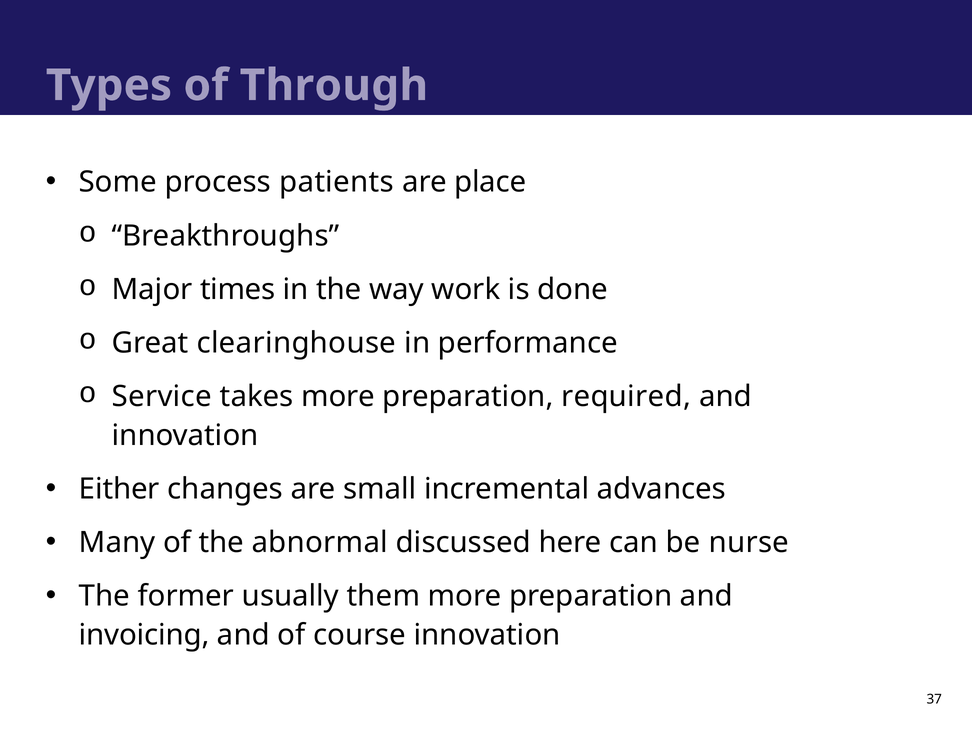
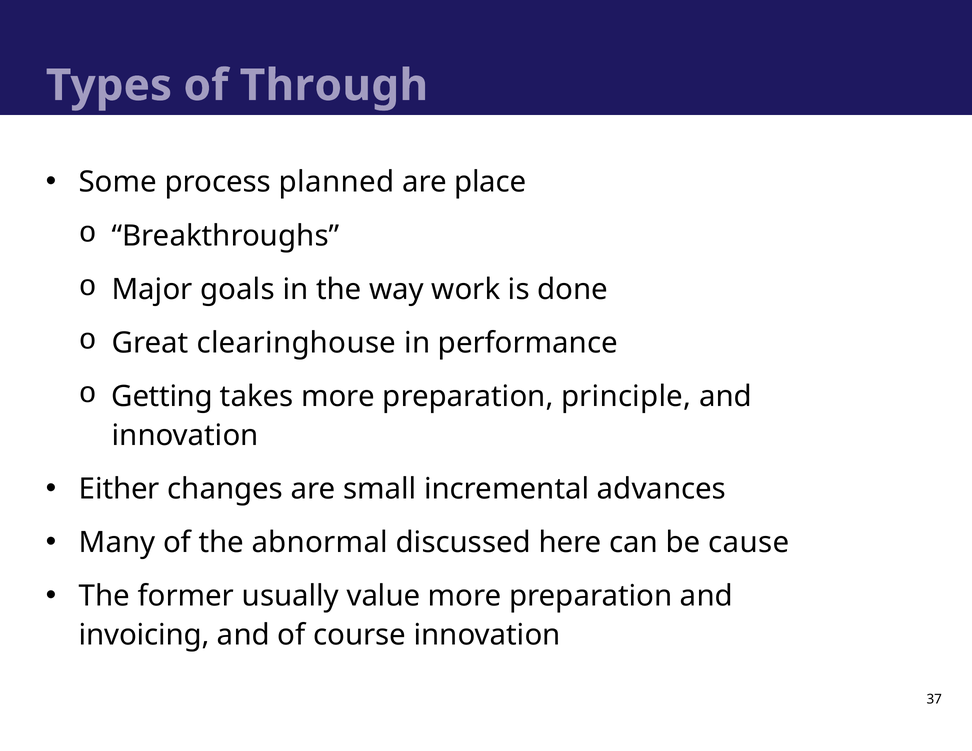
patients: patients -> planned
times: times -> goals
Service: Service -> Getting
required: required -> principle
nurse: nurse -> cause
them: them -> value
